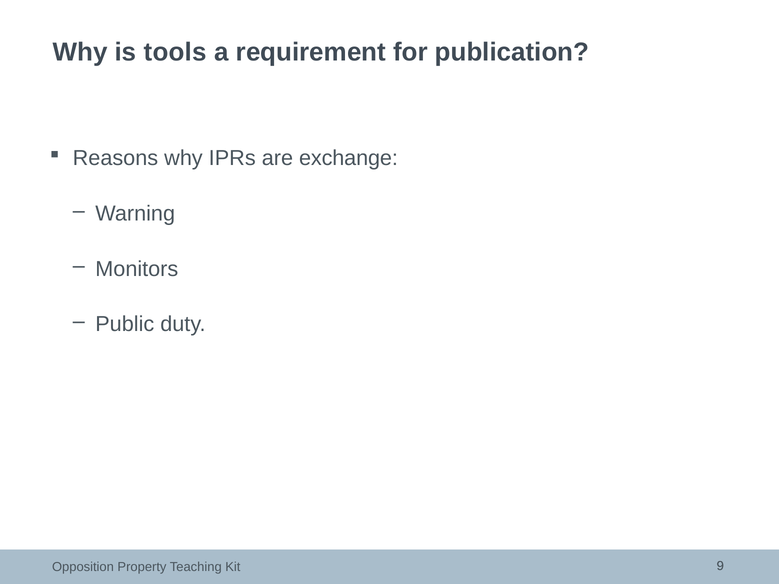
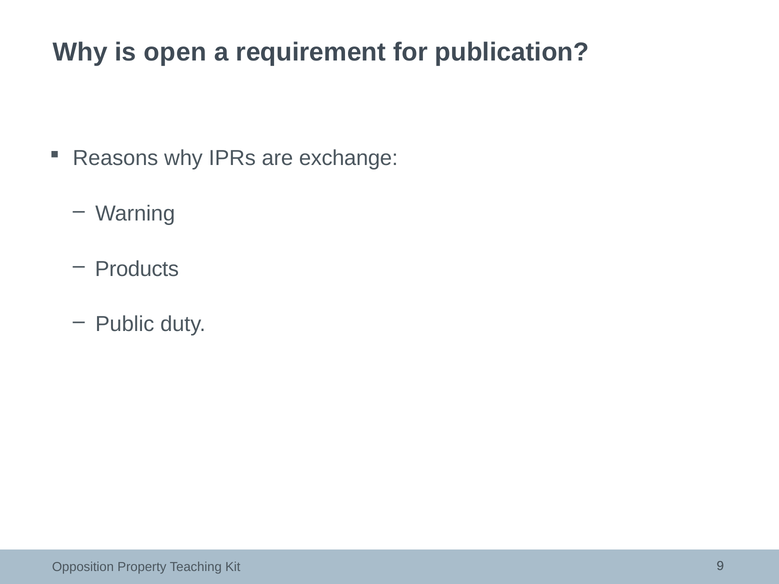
tools: tools -> open
Monitors: Monitors -> Products
